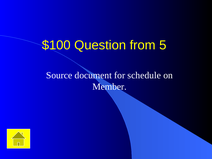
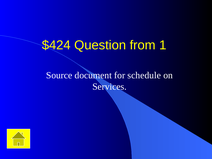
$100: $100 -> $424
5: 5 -> 1
Member: Member -> Services
